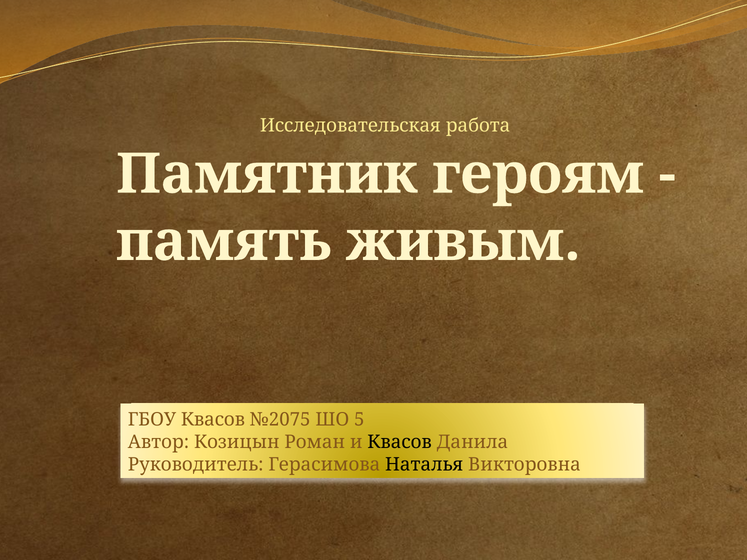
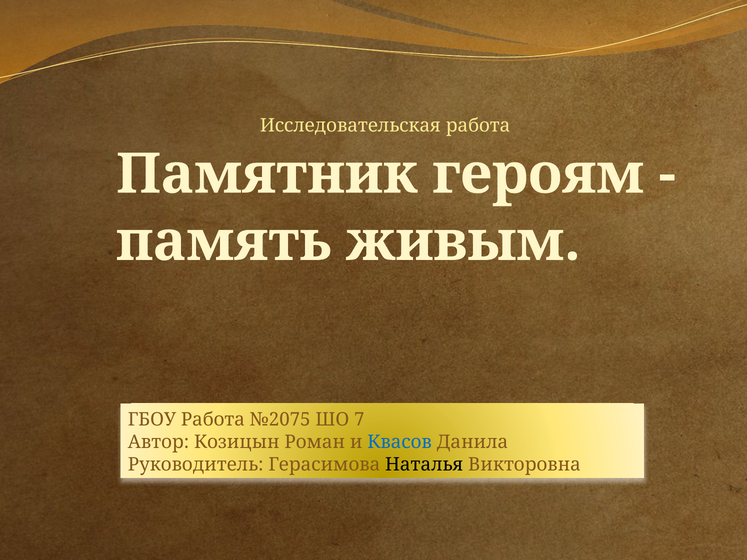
ГБОУ Квасов: Квасов -> Работа
5: 5 -> 7
Квасов at (400, 442) colour: black -> blue
